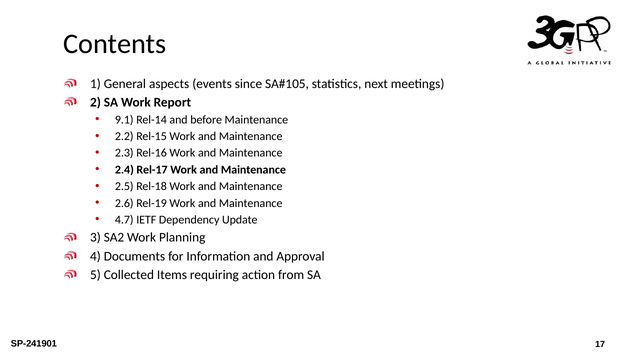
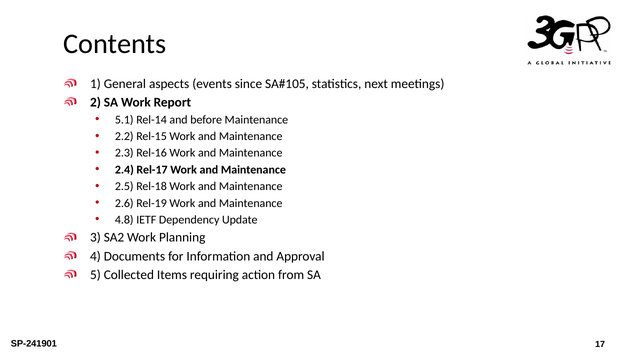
9.1: 9.1 -> 5.1
4.7: 4.7 -> 4.8
